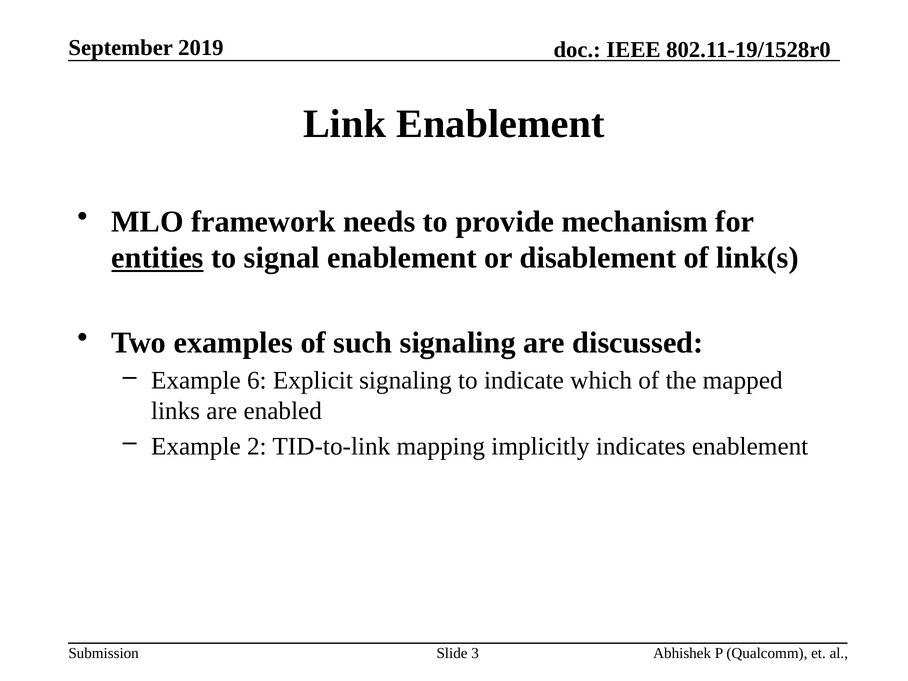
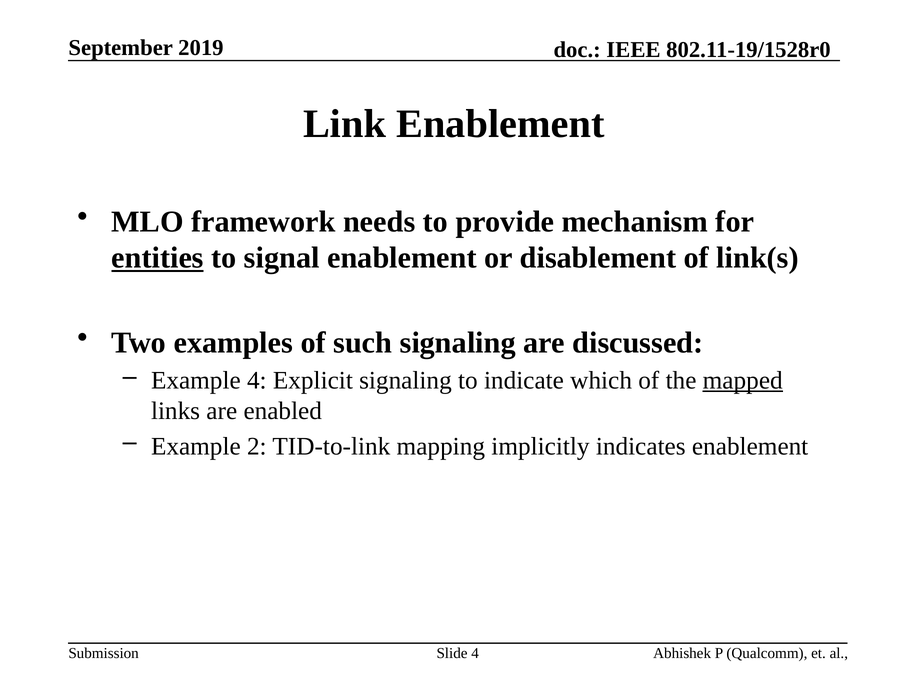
Example 6: 6 -> 4
mapped underline: none -> present
Slide 3: 3 -> 4
